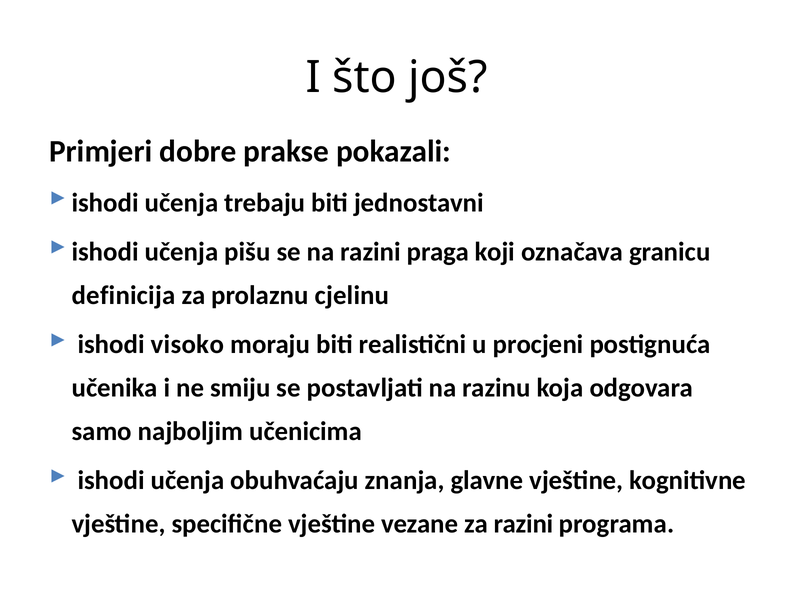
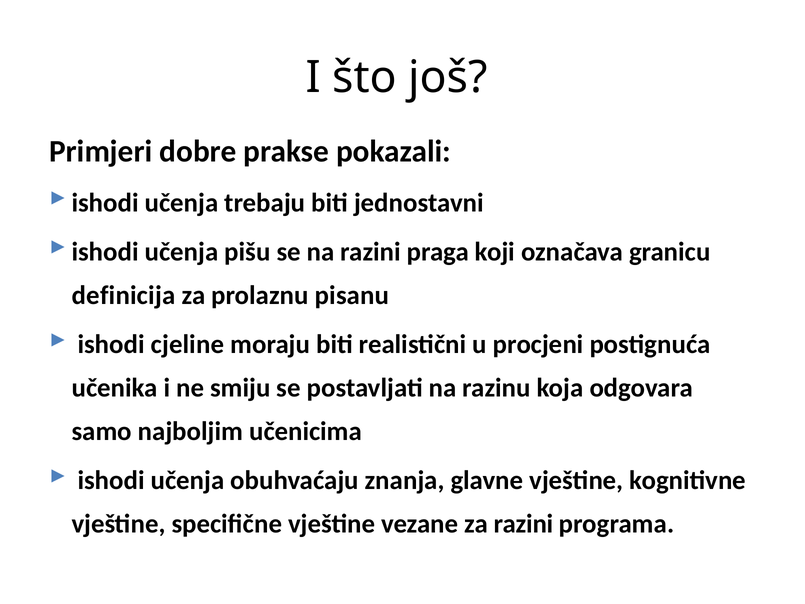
cjelinu: cjelinu -> pisanu
visoko: visoko -> cjeline
